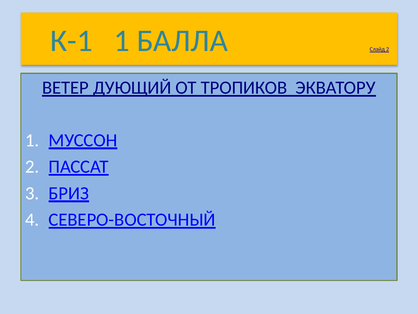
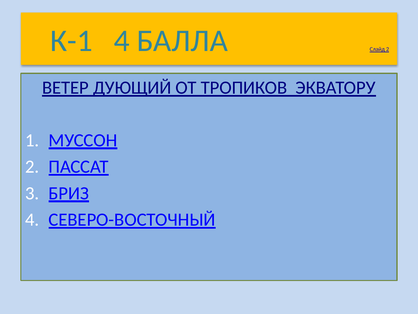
К-1 1: 1 -> 4
